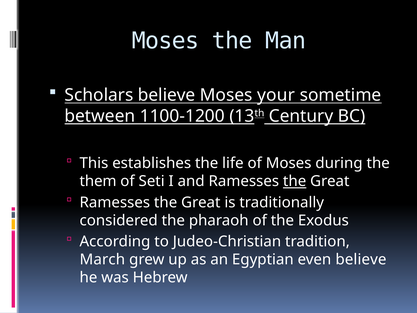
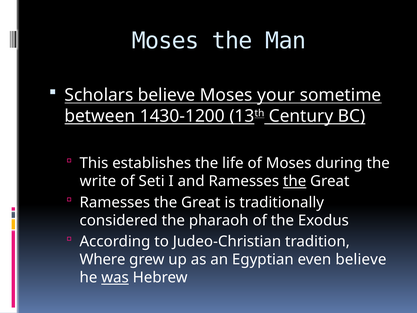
1100-1200: 1100-1200 -> 1430-1200
them: them -> write
March: March -> Where
was underline: none -> present
